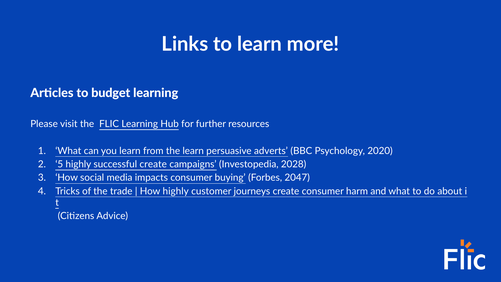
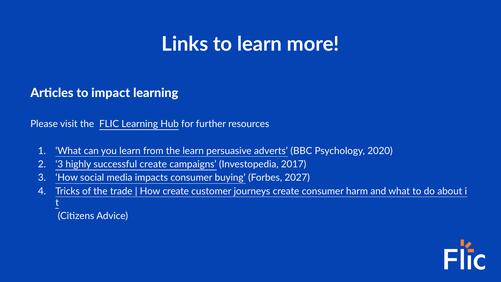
budget: budget -> impact
5 at (59, 164): 5 -> 3
2028: 2028 -> 2017
2047: 2047 -> 2027
How highly: highly -> create
